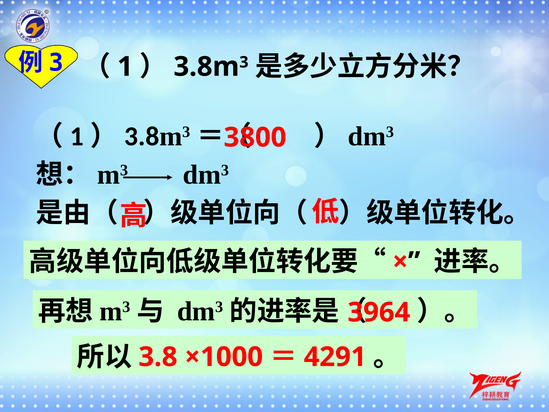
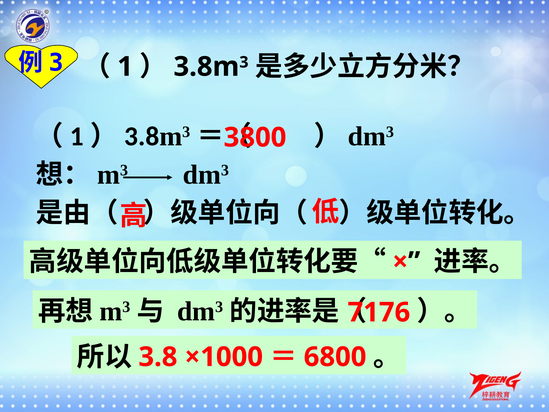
3964: 3964 -> 7176
4291: 4291 -> 6800
